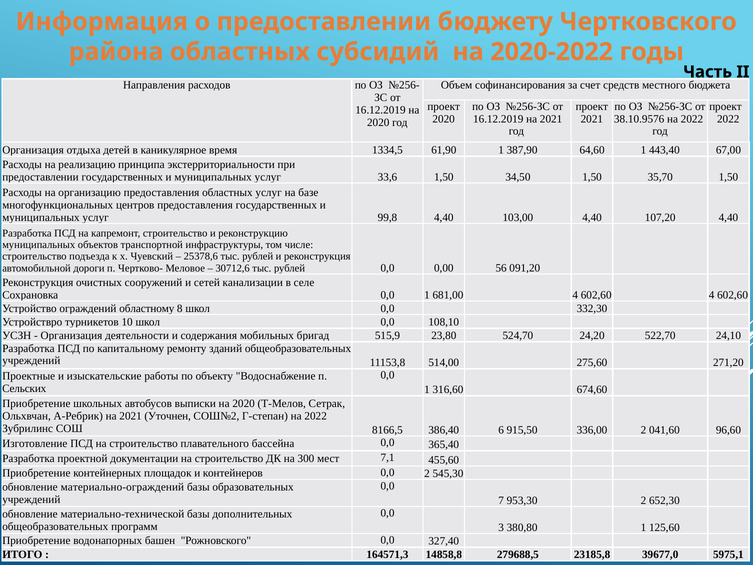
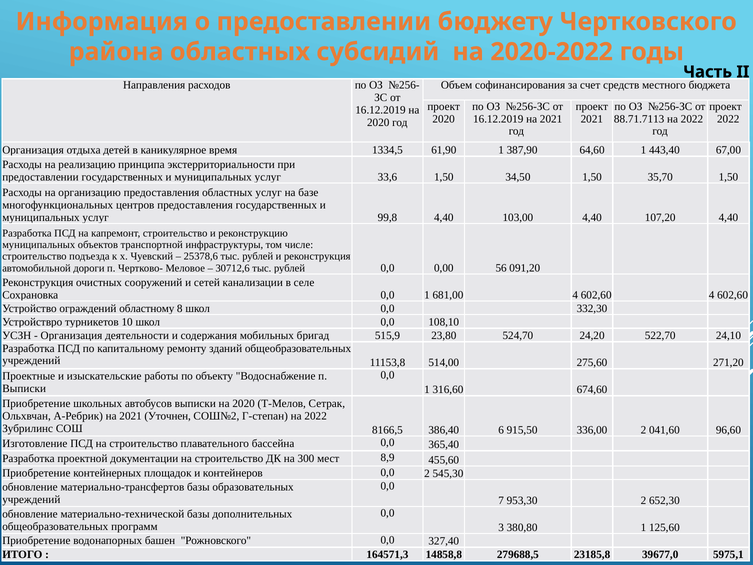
38.10.9576: 38.10.9576 -> 88.71.7113
Сельских at (24, 389): Сельских -> Выписки
7,1: 7,1 -> 8,9
материально-ограждений: материально-ограждений -> материально-трансфертов
